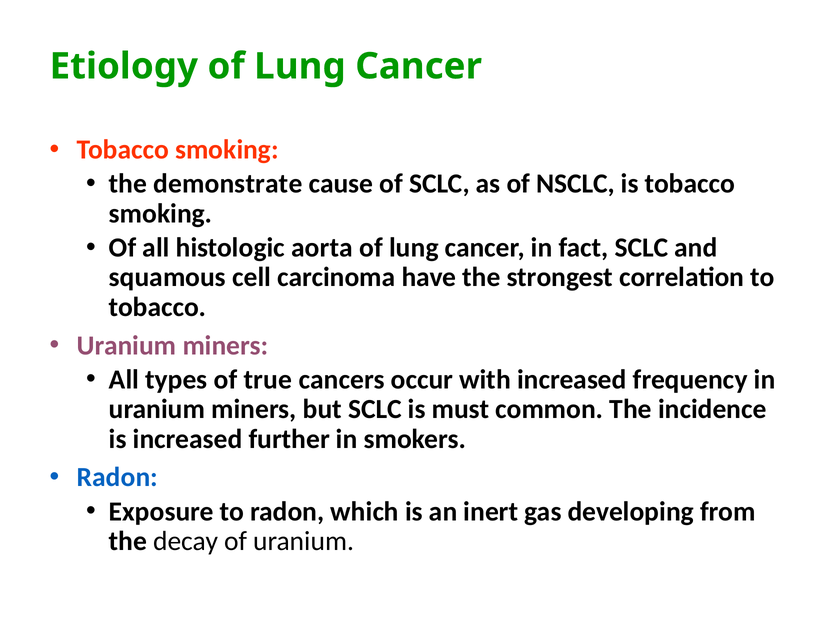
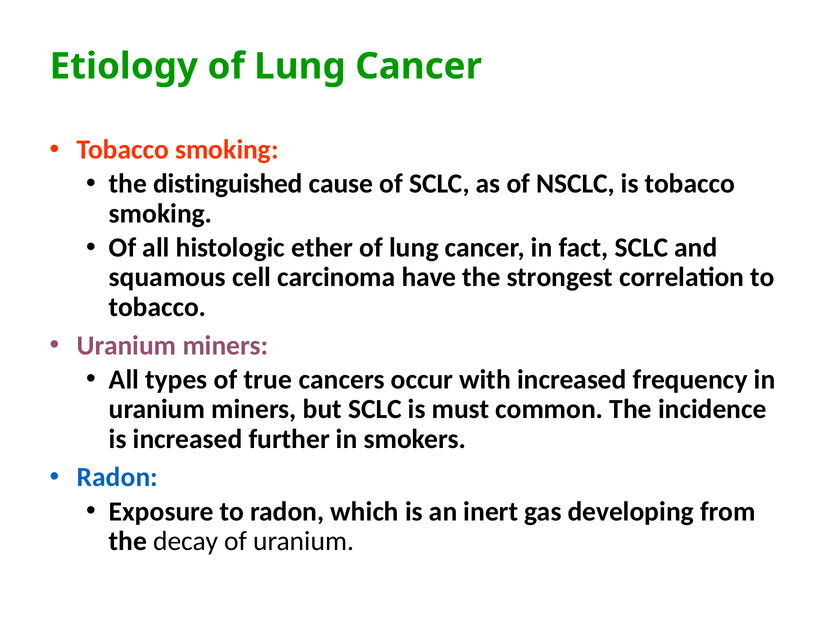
demonstrate: demonstrate -> distinguished
aorta: aorta -> ether
